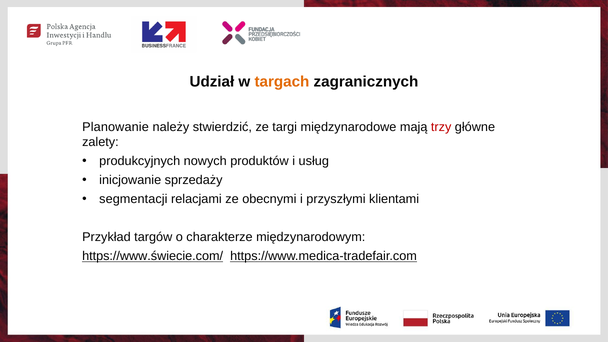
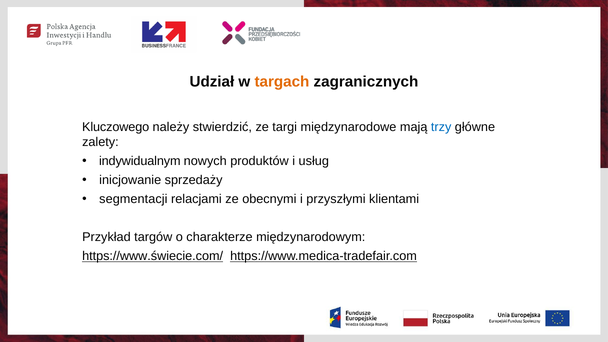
Planowanie: Planowanie -> Kluczowego
trzy colour: red -> blue
produkcyjnych: produkcyjnych -> indywidualnym
